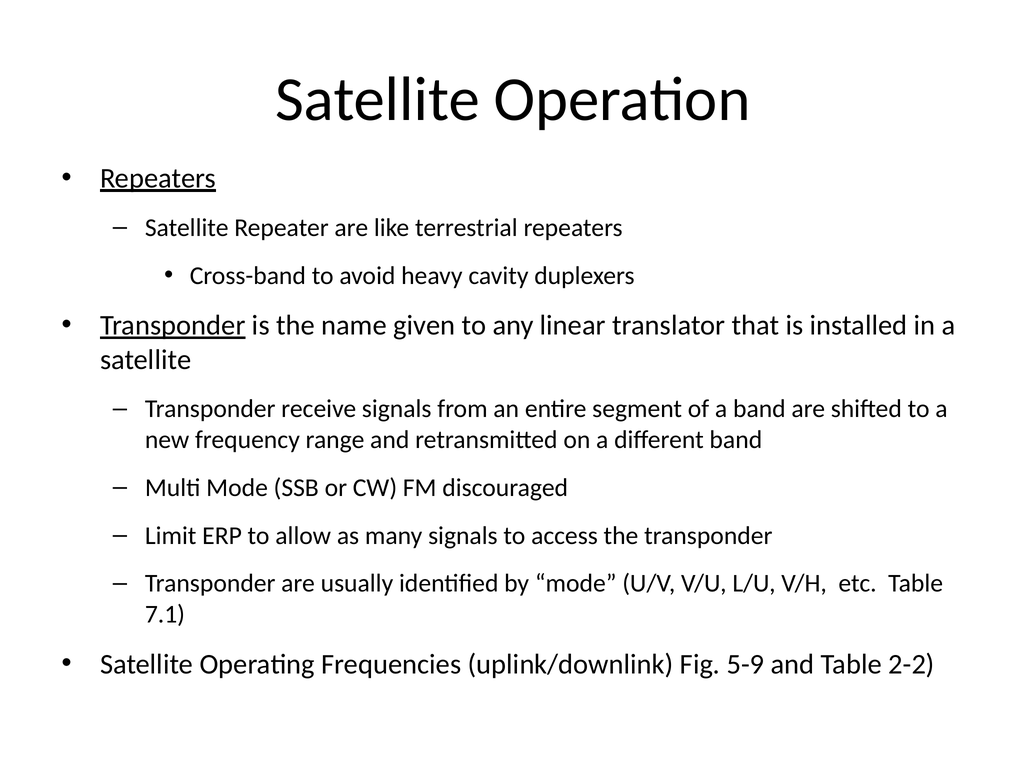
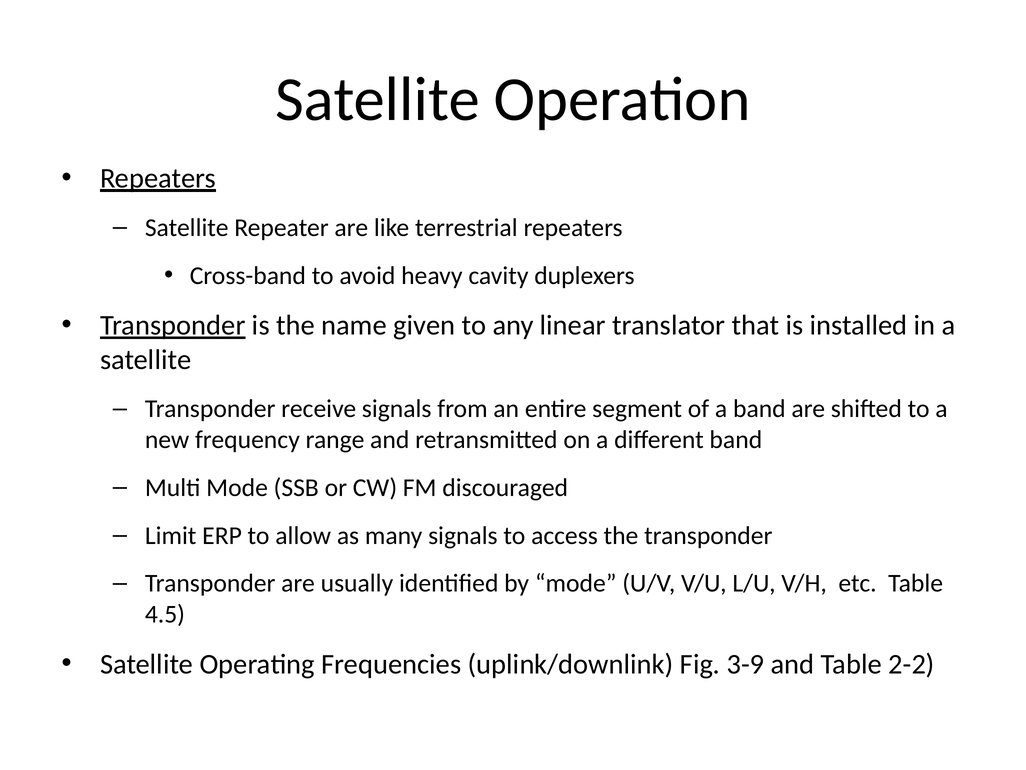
7.1: 7.1 -> 4.5
5-9: 5-9 -> 3-9
